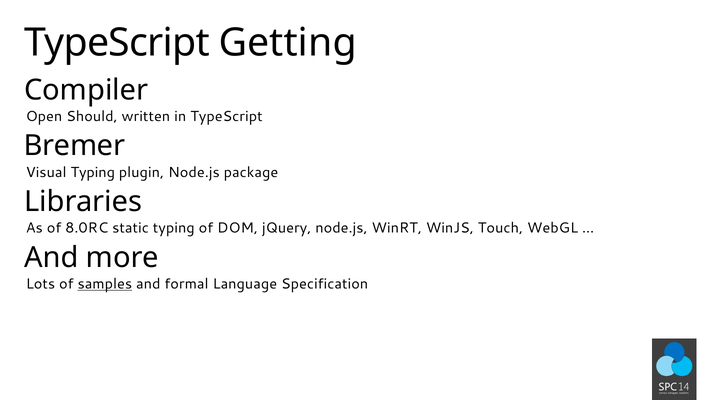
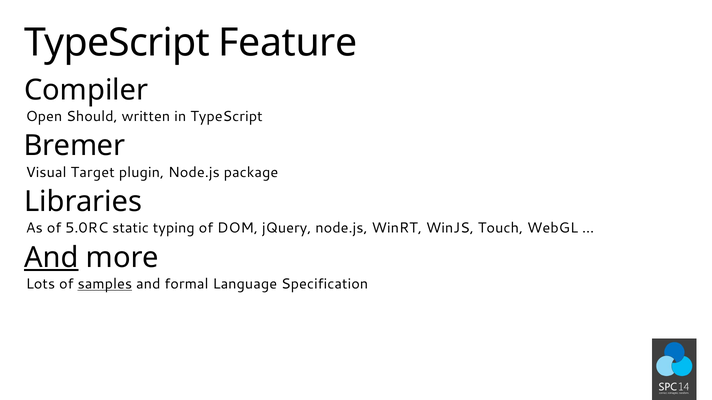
Getting: Getting -> Feature
Visual Typing: Typing -> Target
8.0RC: 8.0RC -> 5.0RC
And at (51, 258) underline: none -> present
